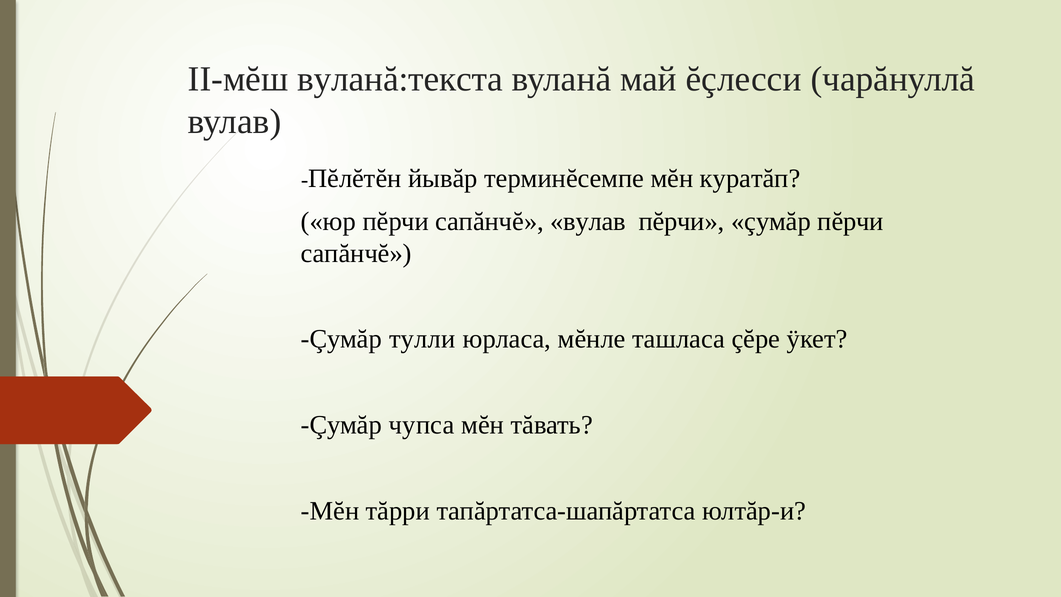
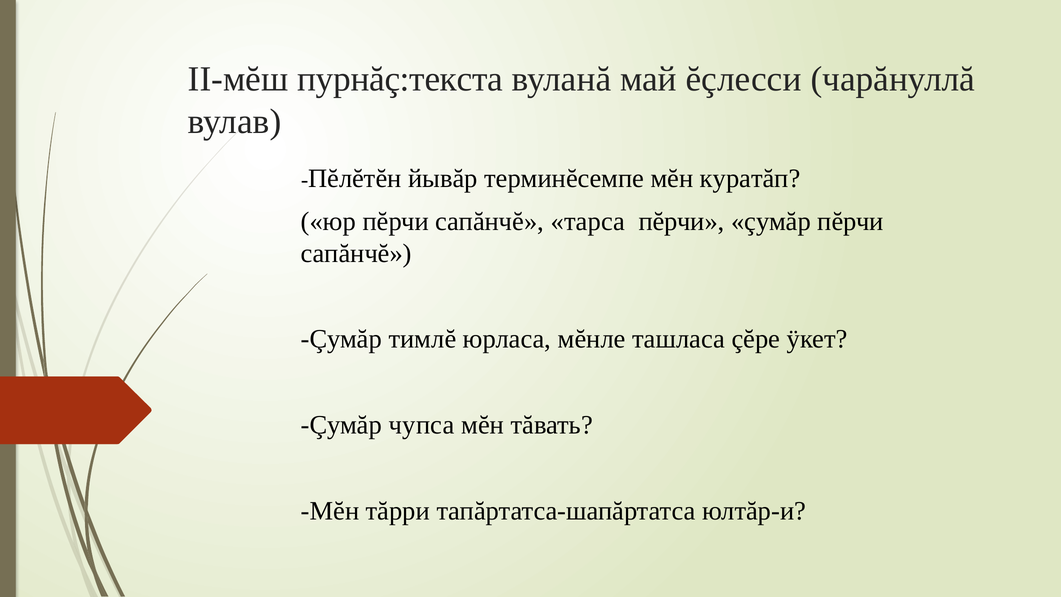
вуланă:текста: вуланă:текста -> пурнăç:текста
сапăнчĕ вулав: вулав -> тарса
тулли: тулли -> тимлĕ
